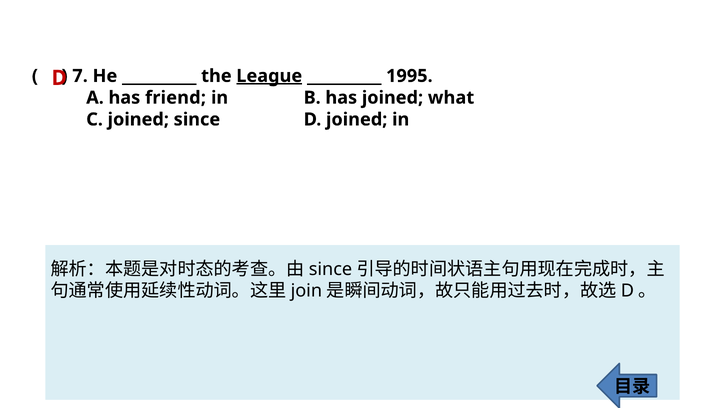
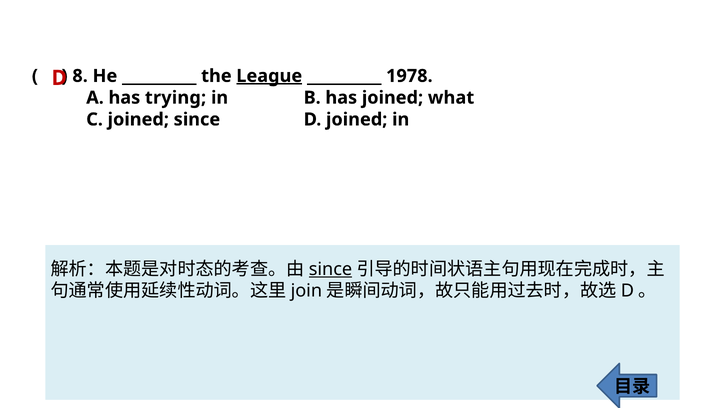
7: 7 -> 8
1995: 1995 -> 1978
friend: friend -> trying
since at (330, 269) underline: none -> present
